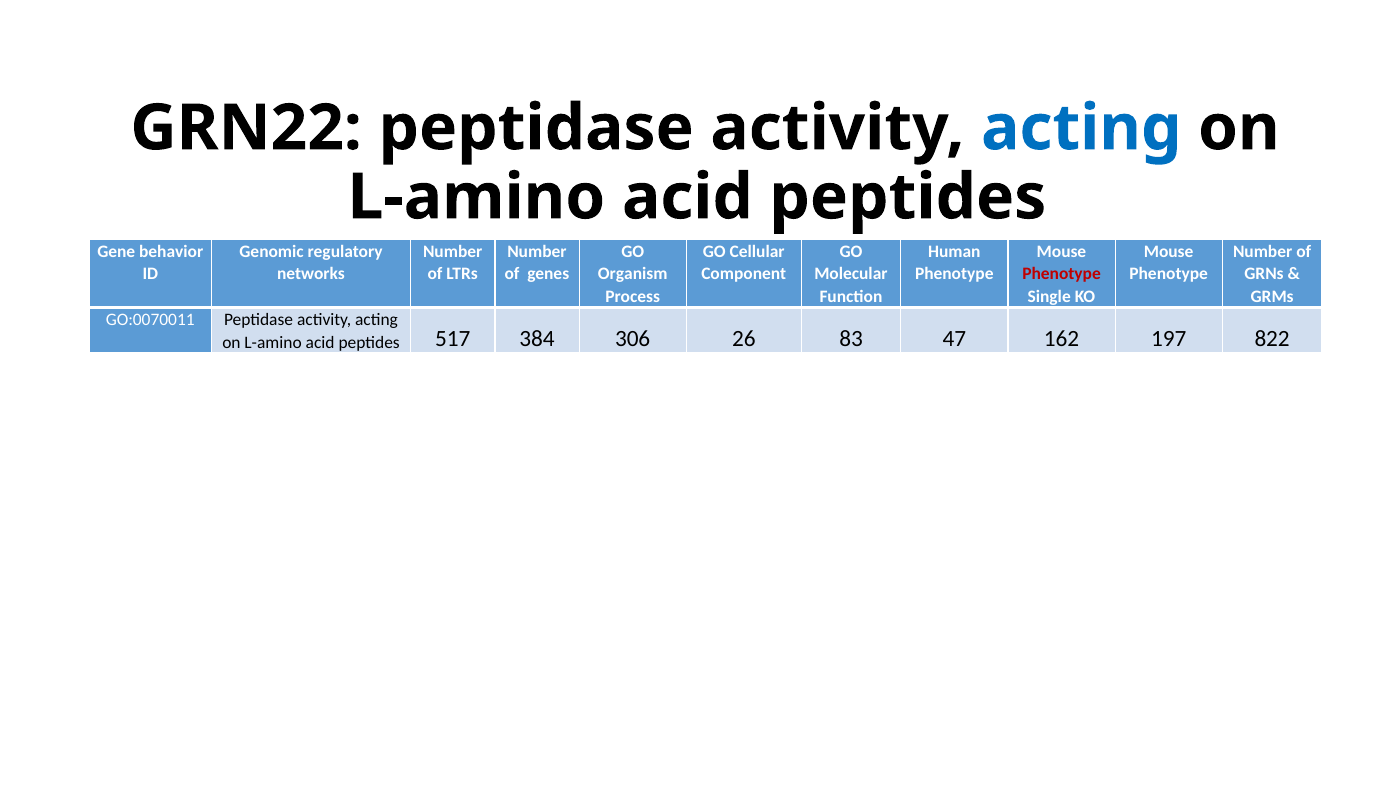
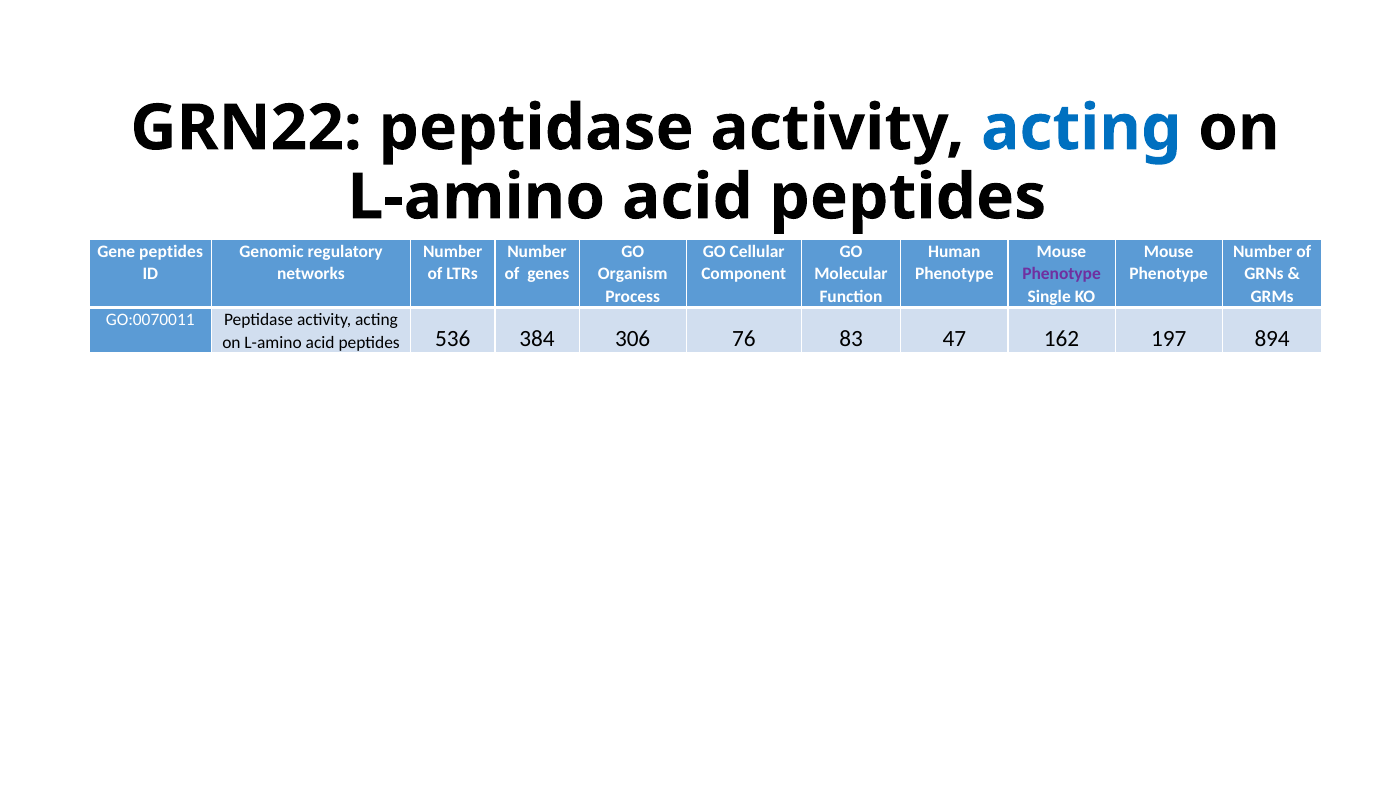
Gene behavior: behavior -> peptides
Phenotype at (1062, 274) colour: red -> purple
517: 517 -> 536
26: 26 -> 76
822: 822 -> 894
